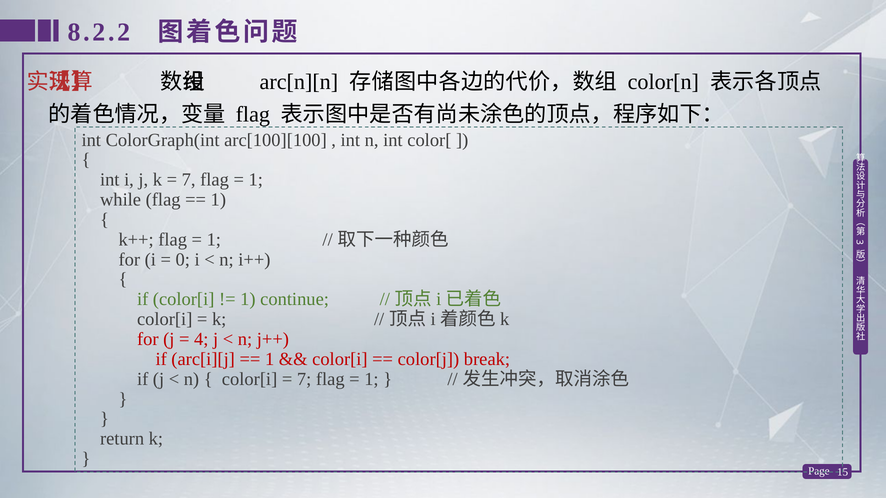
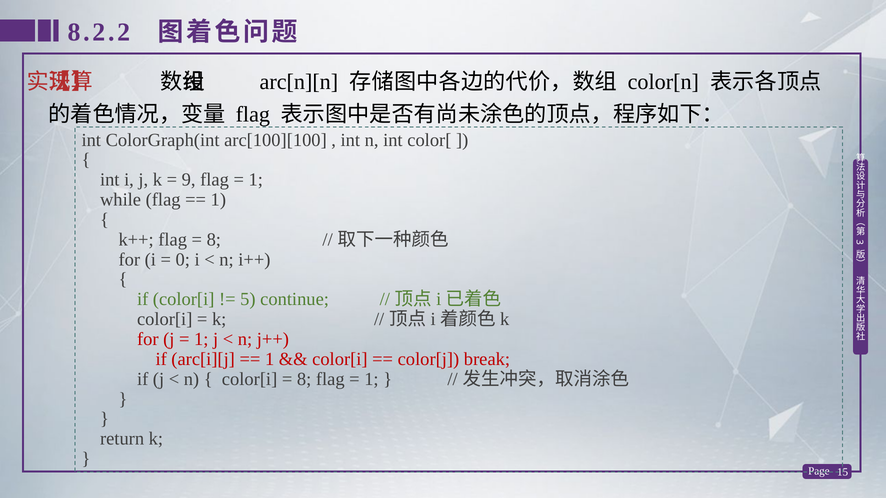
7 at (189, 180): 7 -> 9
1 at (214, 240): 1 -> 8
1 at (248, 300): 1 -> 5
4 at (201, 339): 4 -> 1
7 at (304, 379): 7 -> 8
